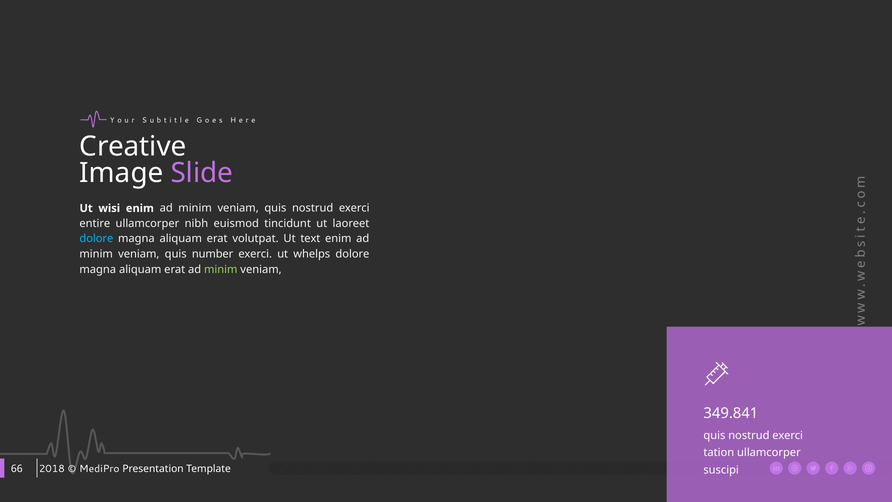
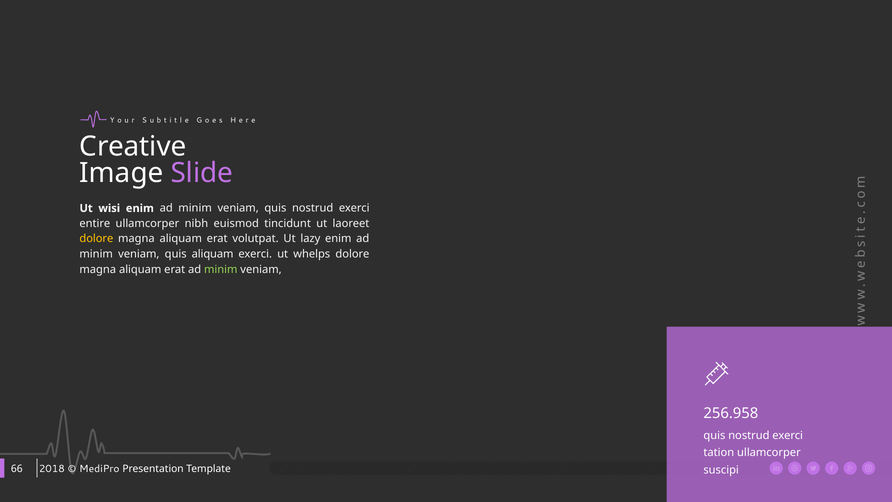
dolore at (96, 239) colour: light blue -> yellow
text: text -> lazy
quis number: number -> aliquam
349.841: 349.841 -> 256.958
